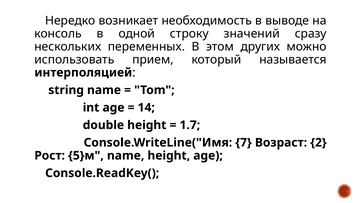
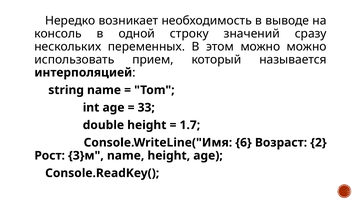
этом других: других -> можно
14: 14 -> 33
7: 7 -> 6
5}м: 5}м -> 3}м
